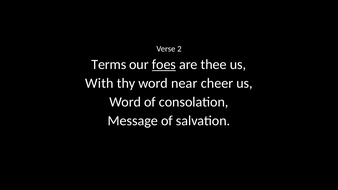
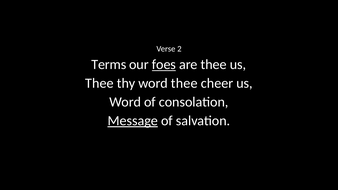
With at (99, 83): With -> Thee
word near: near -> thee
Message underline: none -> present
